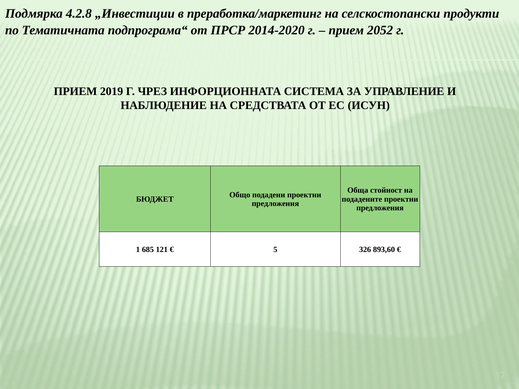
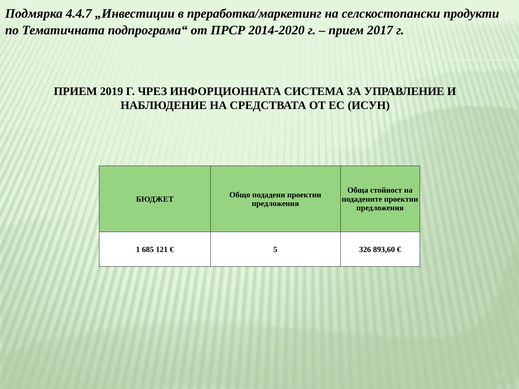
4.2.8: 4.2.8 -> 4.4.7
2052: 2052 -> 2017
